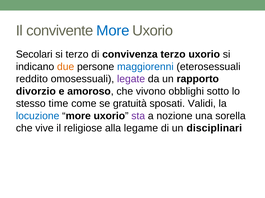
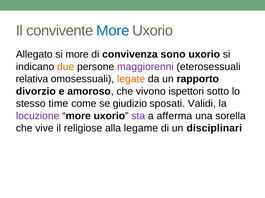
Secolari: Secolari -> Allegato
si terzo: terzo -> more
convivenza terzo: terzo -> sono
maggiorenni colour: blue -> purple
reddito: reddito -> relativa
legate colour: purple -> orange
obblighi: obblighi -> ispettori
gratuità: gratuità -> giudizio
locuzione colour: blue -> purple
nozione: nozione -> afferma
